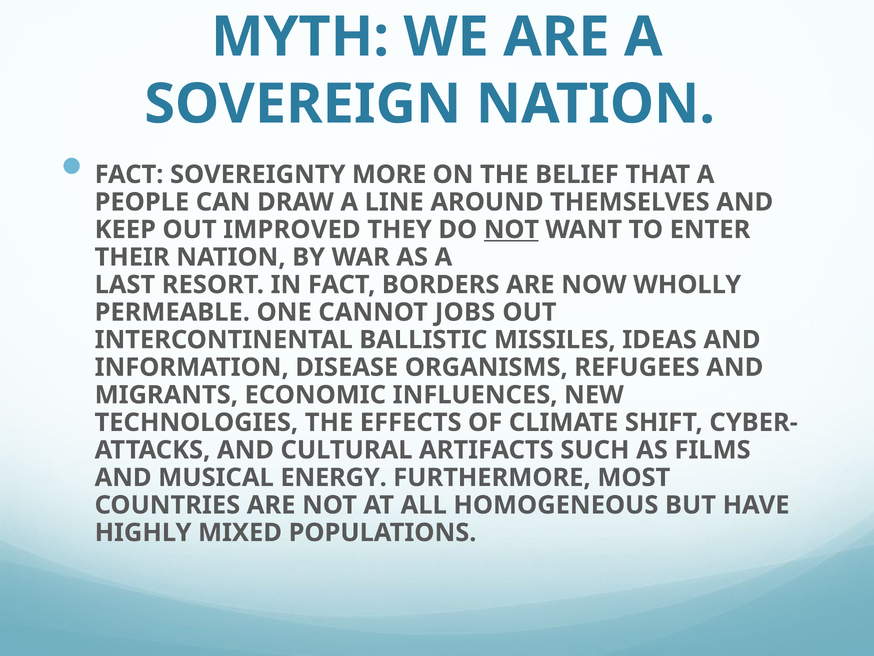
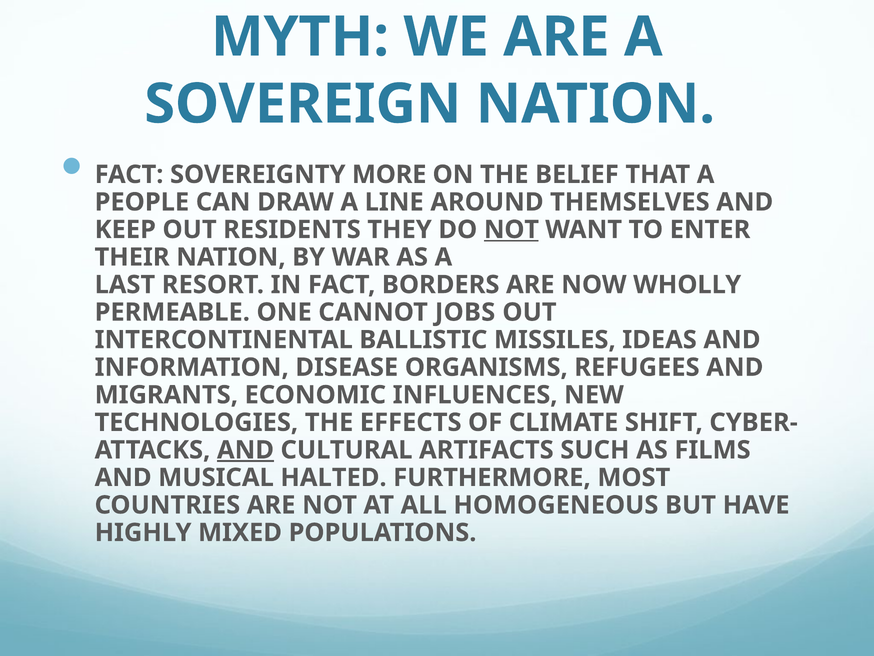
IMPROVED: IMPROVED -> RESIDENTS
AND at (245, 450) underline: none -> present
ENERGY: ENERGY -> HALTED
